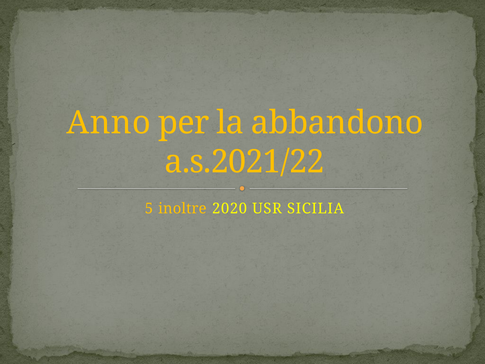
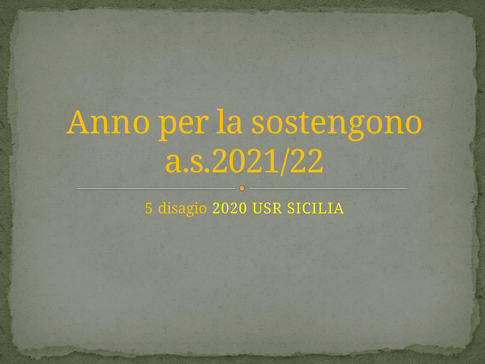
abbandono: abbandono -> sostengono
inoltre: inoltre -> disagio
